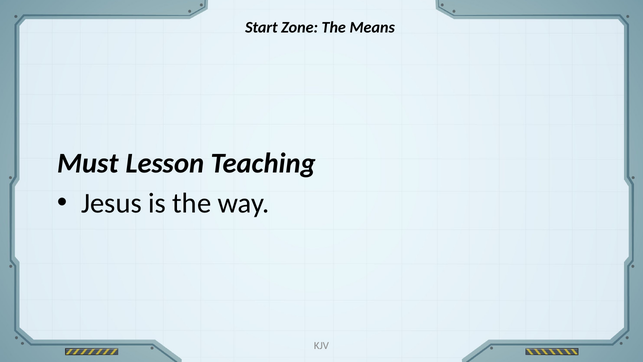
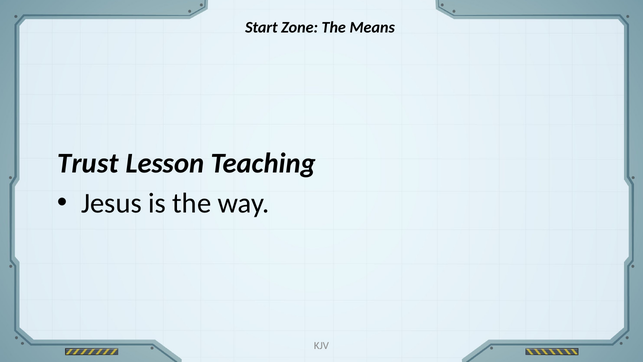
Must: Must -> Trust
